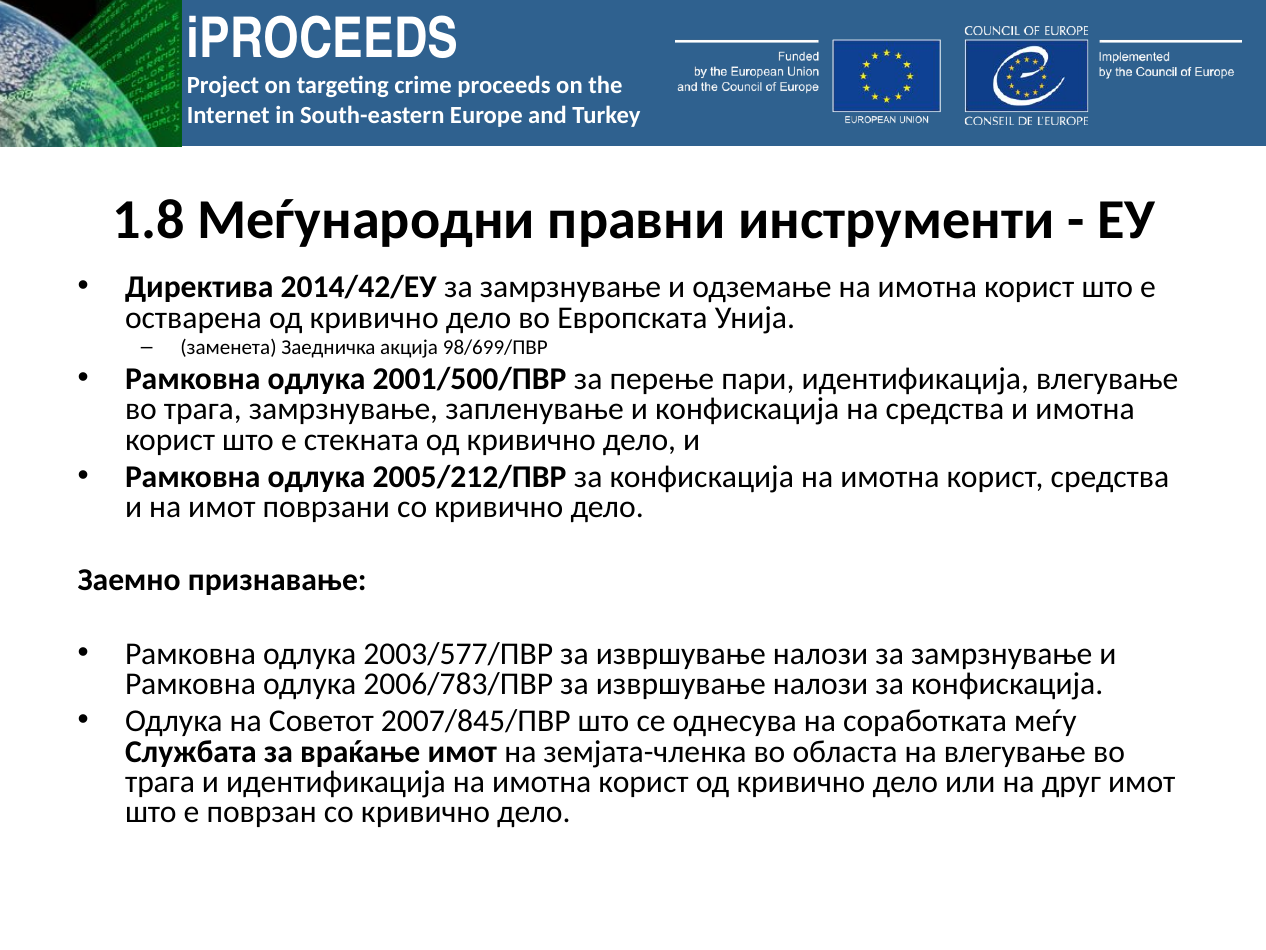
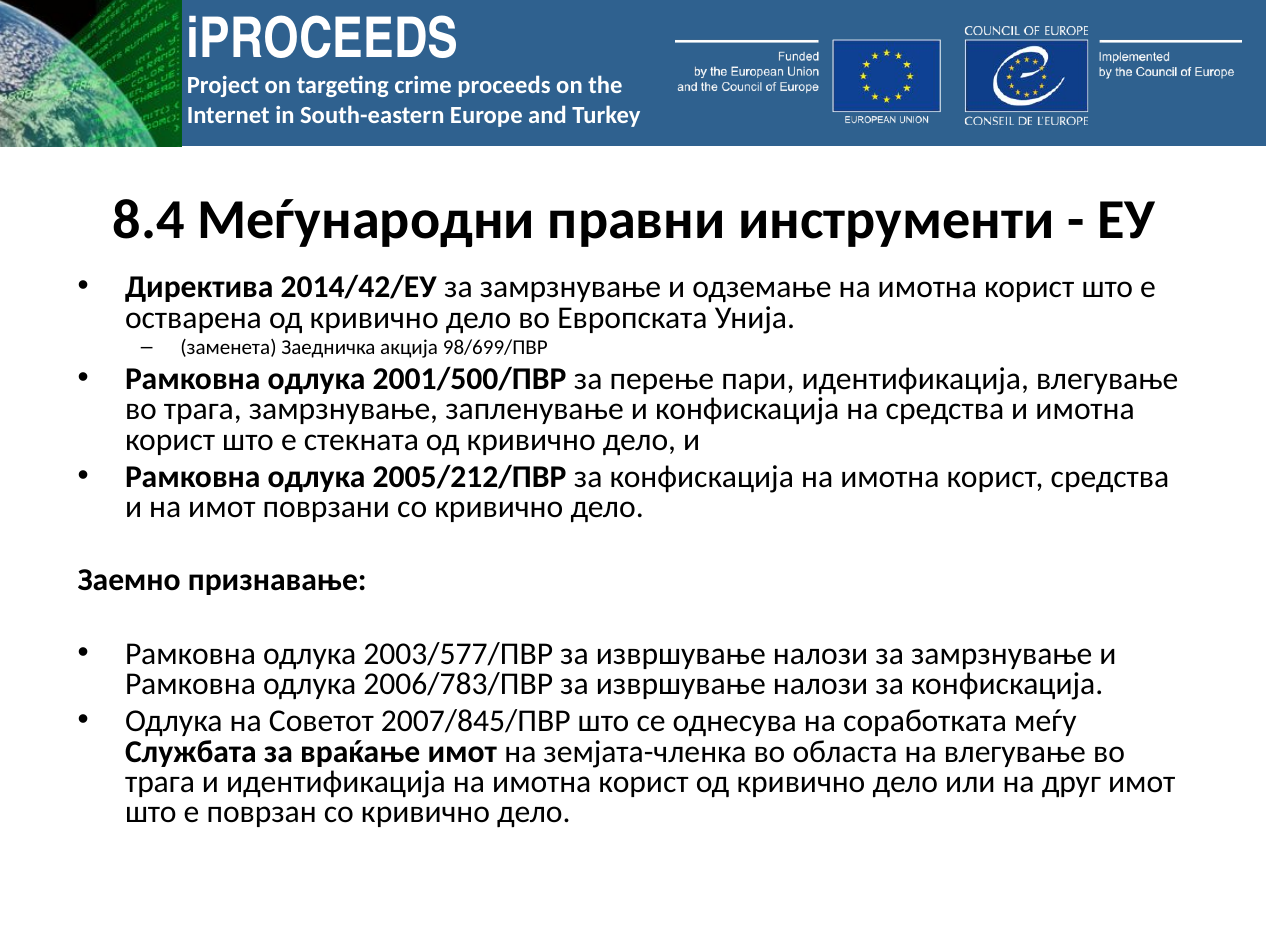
1.8: 1.8 -> 8.4
